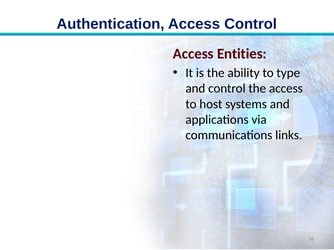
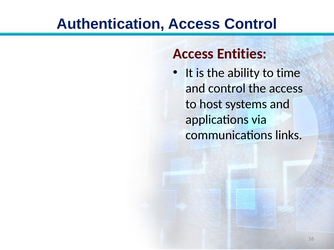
type: type -> time
